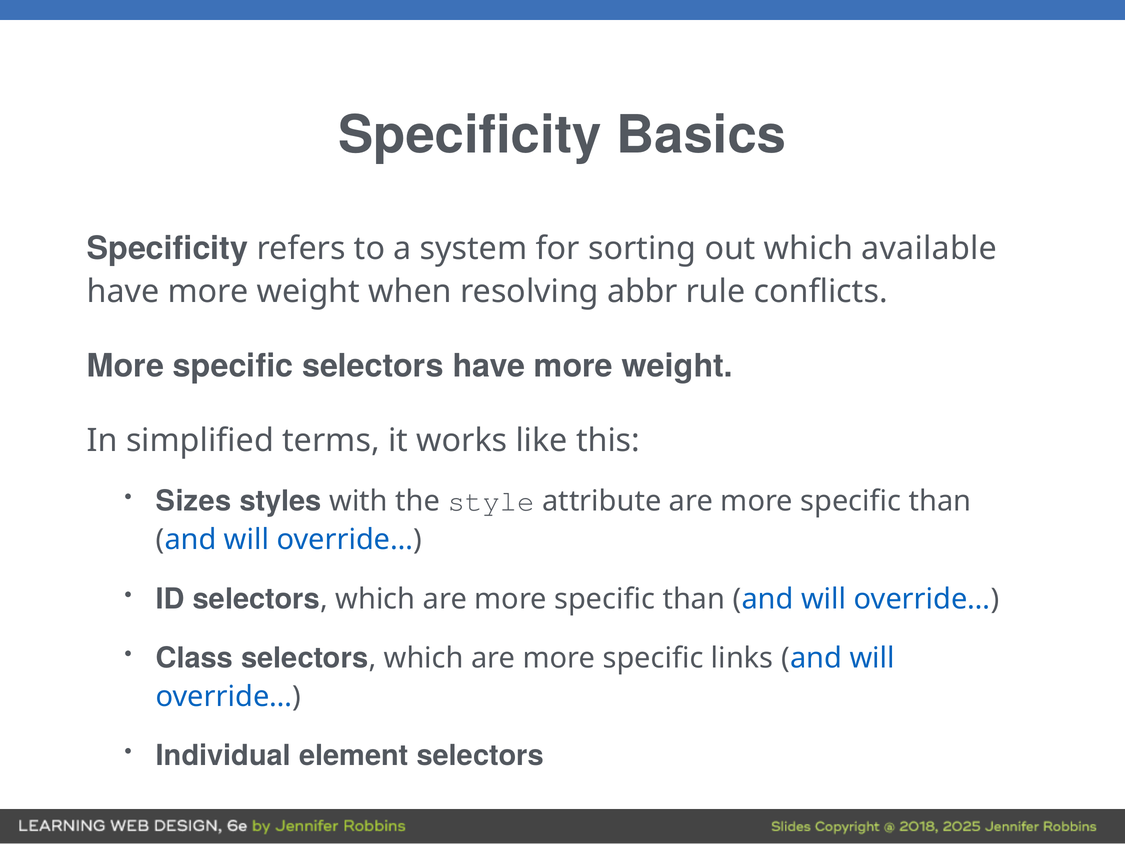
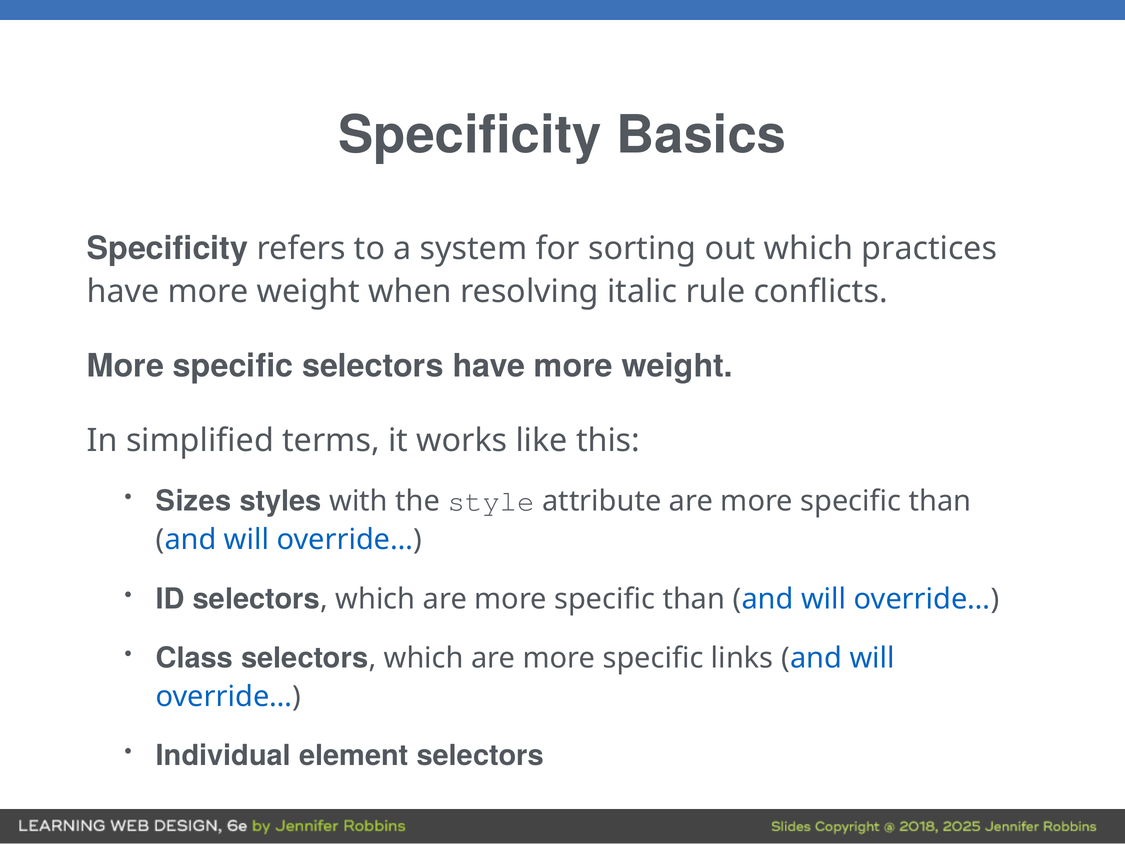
available: available -> practices
abbr: abbr -> italic
